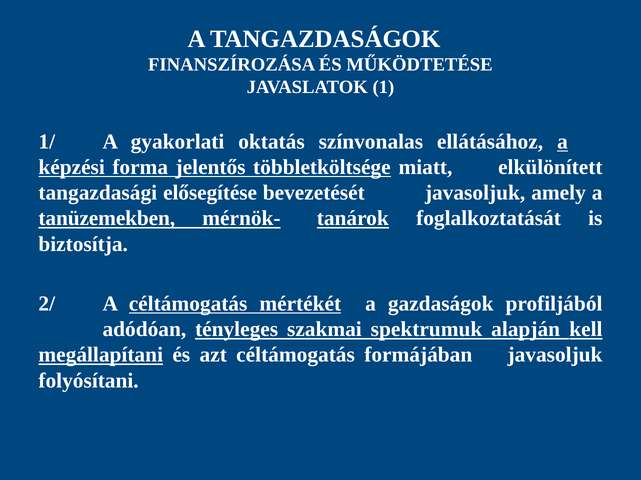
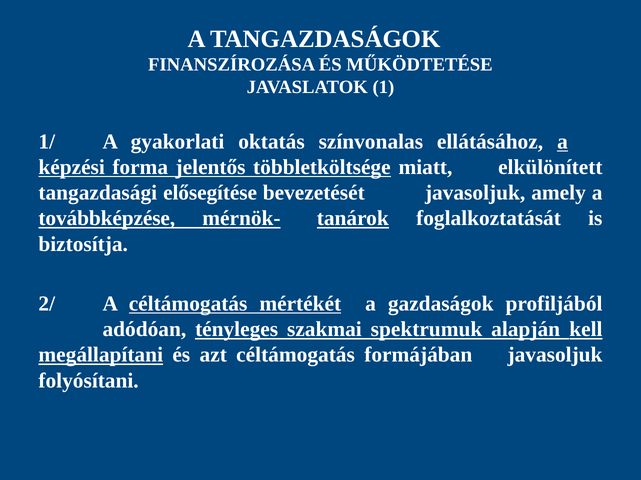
tanüzemekben: tanüzemekben -> továbbképzése
